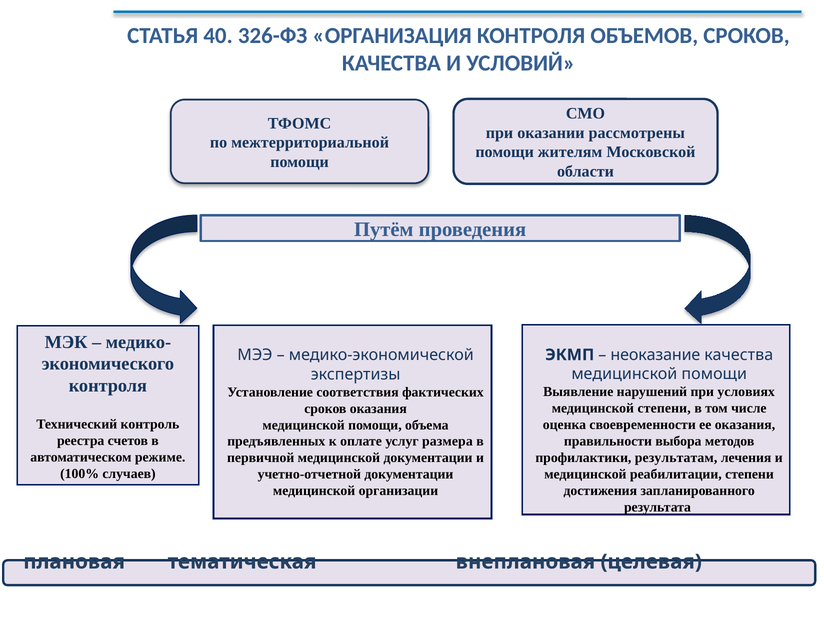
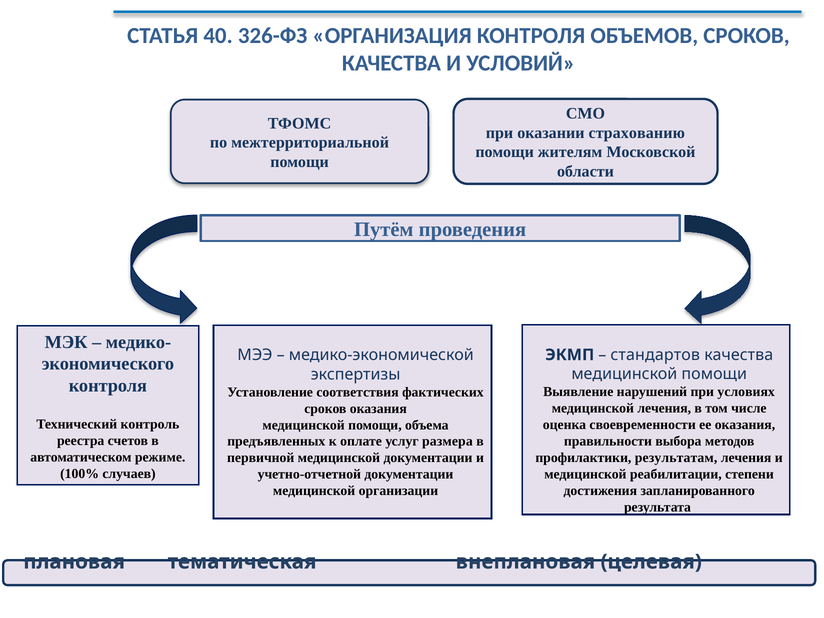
рассмотрены: рассмотрены -> страхованию
неоказание: неоказание -> стандартов
медицинской степени: степени -> лечения
